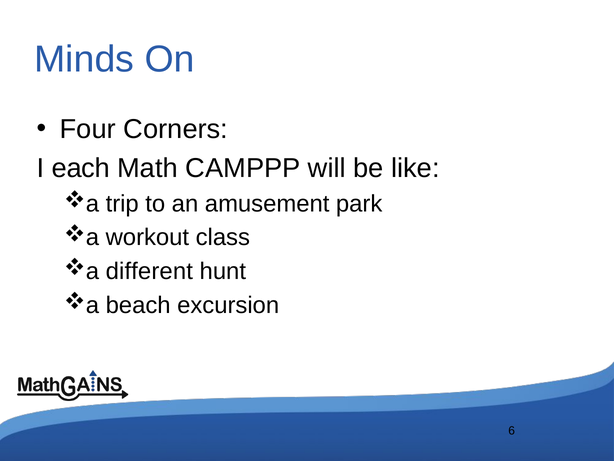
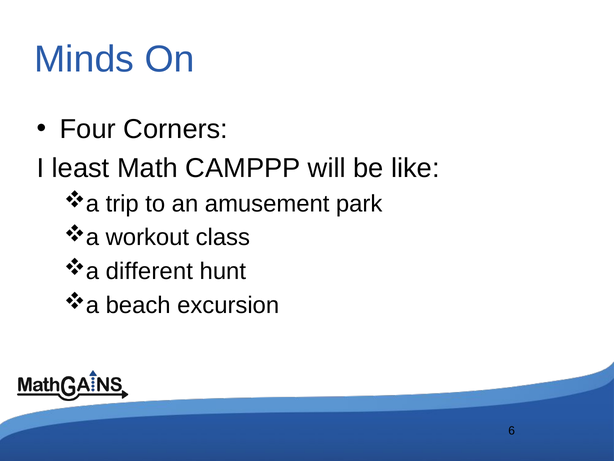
each: each -> least
